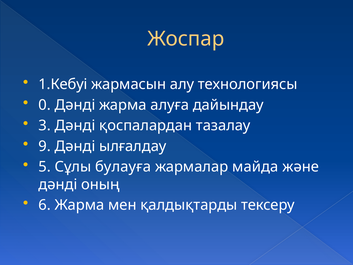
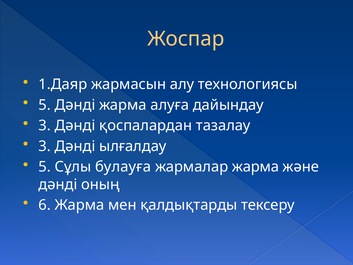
1.Кебуі: 1.Кебуі -> 1.Даяр
0 at (45, 105): 0 -> 5
9 at (45, 146): 9 -> 3
жармалар майда: майда -> жарма
